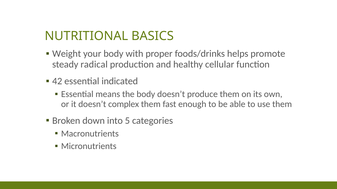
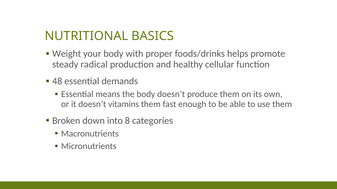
42: 42 -> 48
indicated: indicated -> demands
complex: complex -> vitamins
5: 5 -> 8
